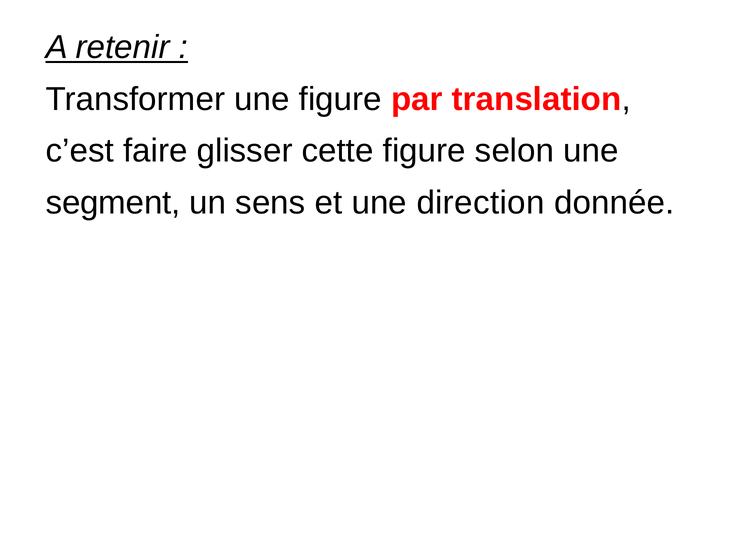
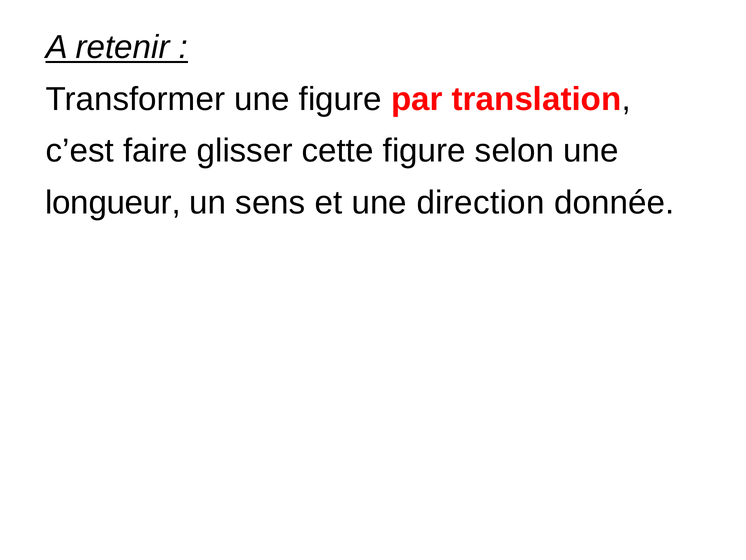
segment: segment -> longueur
